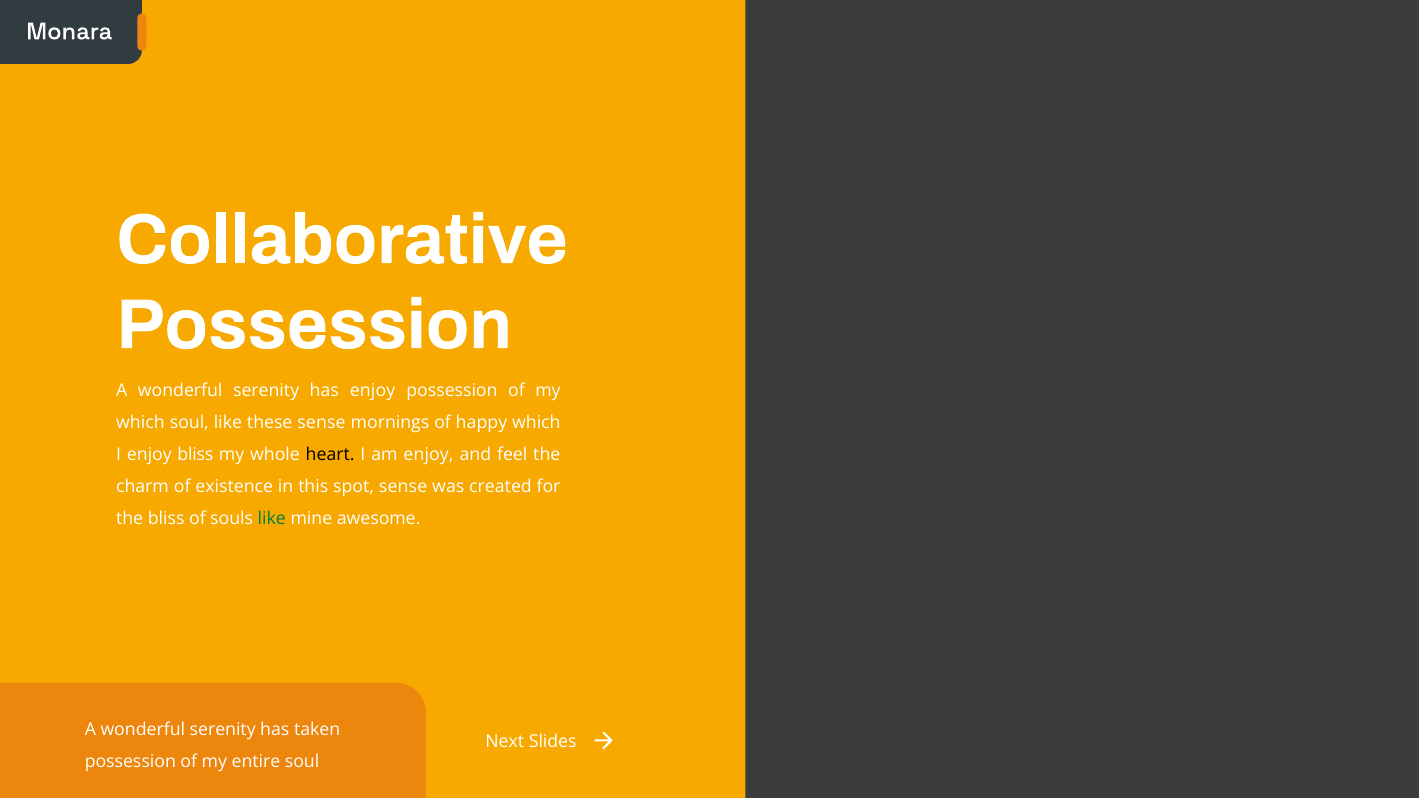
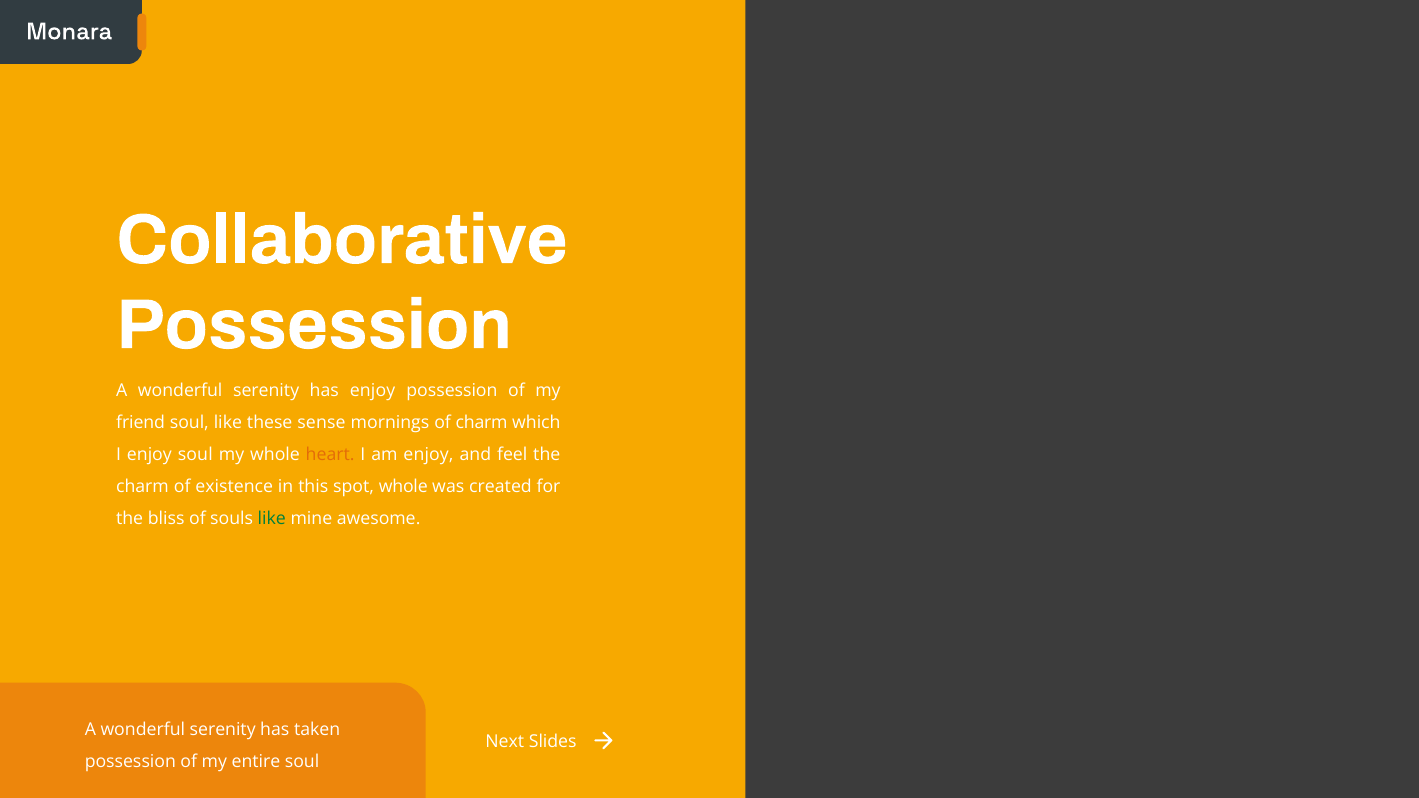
which at (141, 423): which -> friend
of happy: happy -> charm
enjoy bliss: bliss -> soul
heart colour: black -> orange
spot sense: sense -> whole
